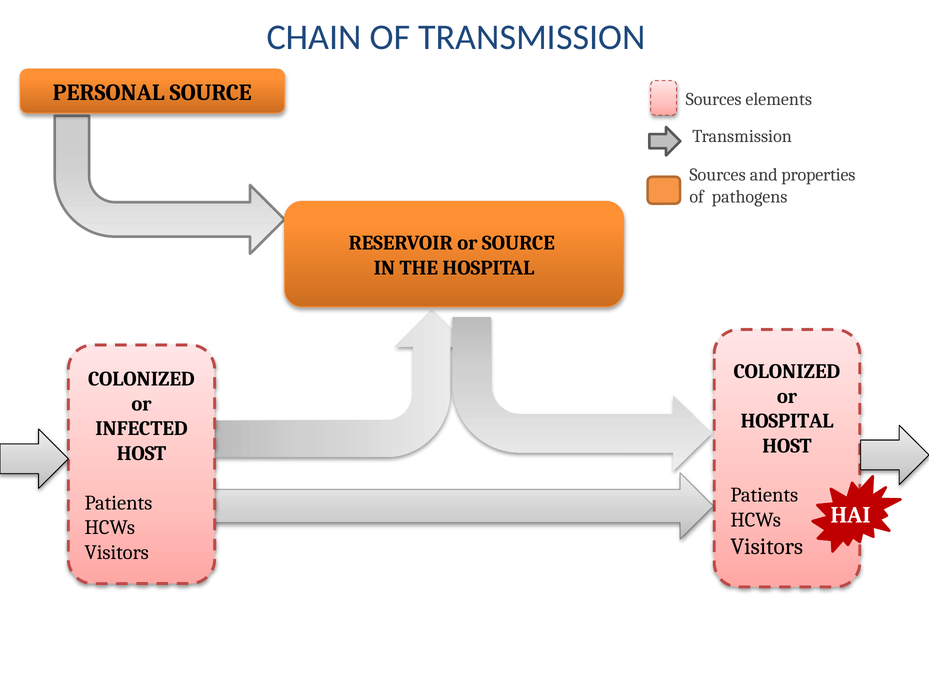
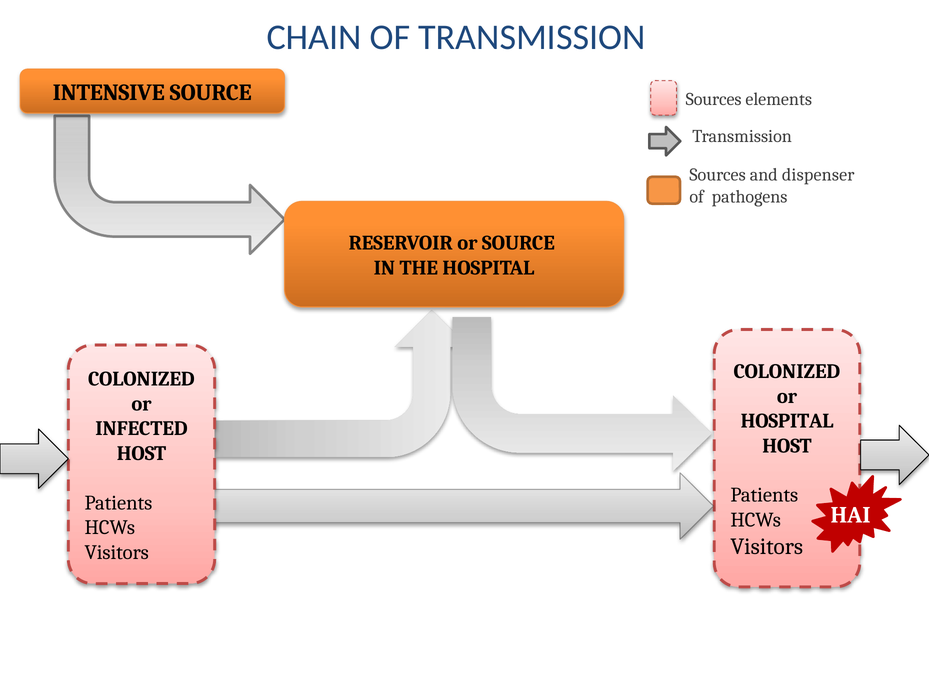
PERSONAL: PERSONAL -> INTENSIVE
properties: properties -> dispenser
